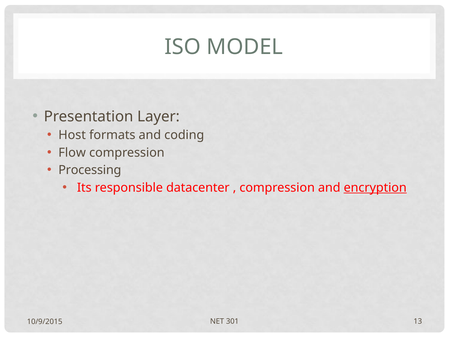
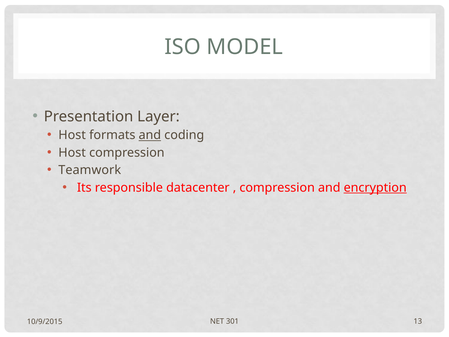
and at (150, 135) underline: none -> present
Flow at (72, 153): Flow -> Host
Processing: Processing -> Teamwork
